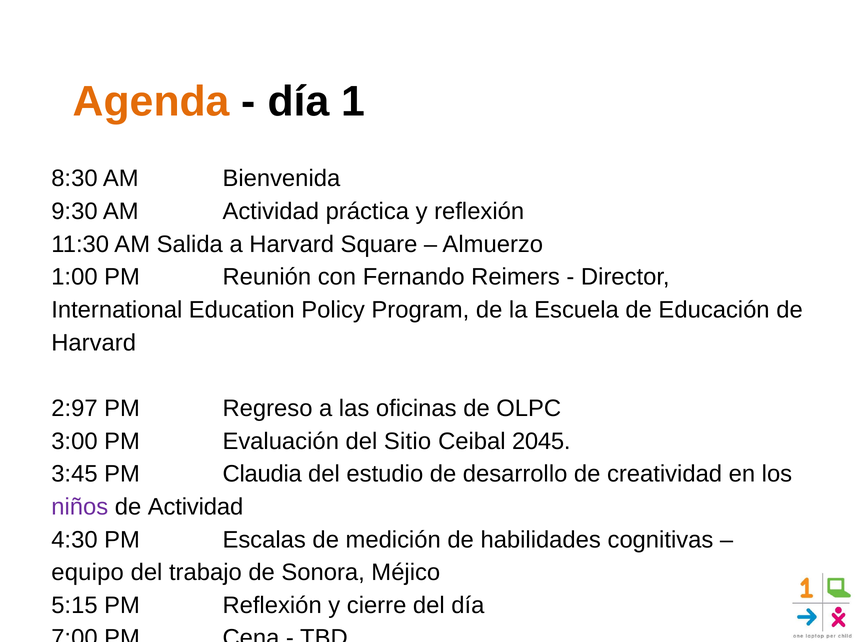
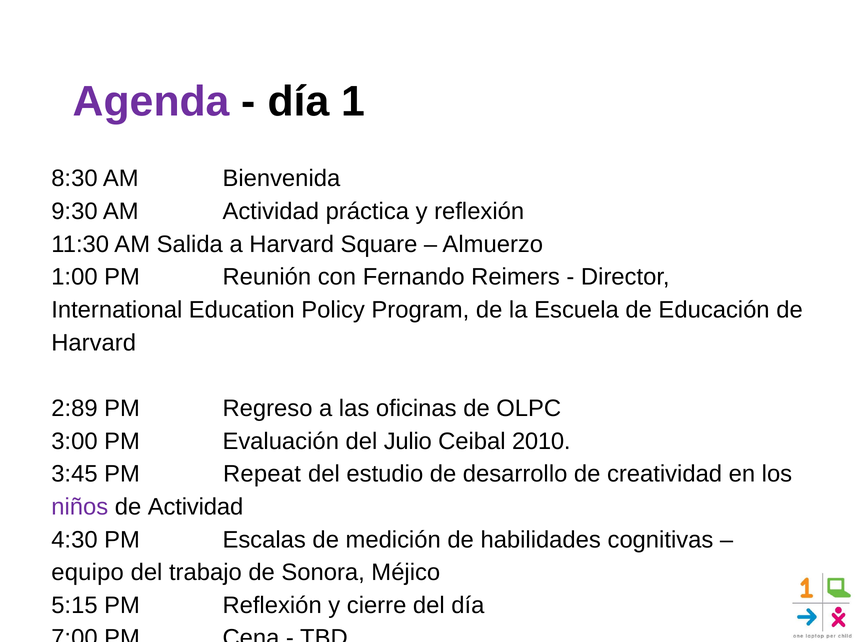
Agenda colour: orange -> purple
2:97: 2:97 -> 2:89
Sitio: Sitio -> Julio
2045: 2045 -> 2010
Claudia: Claudia -> Repeat
